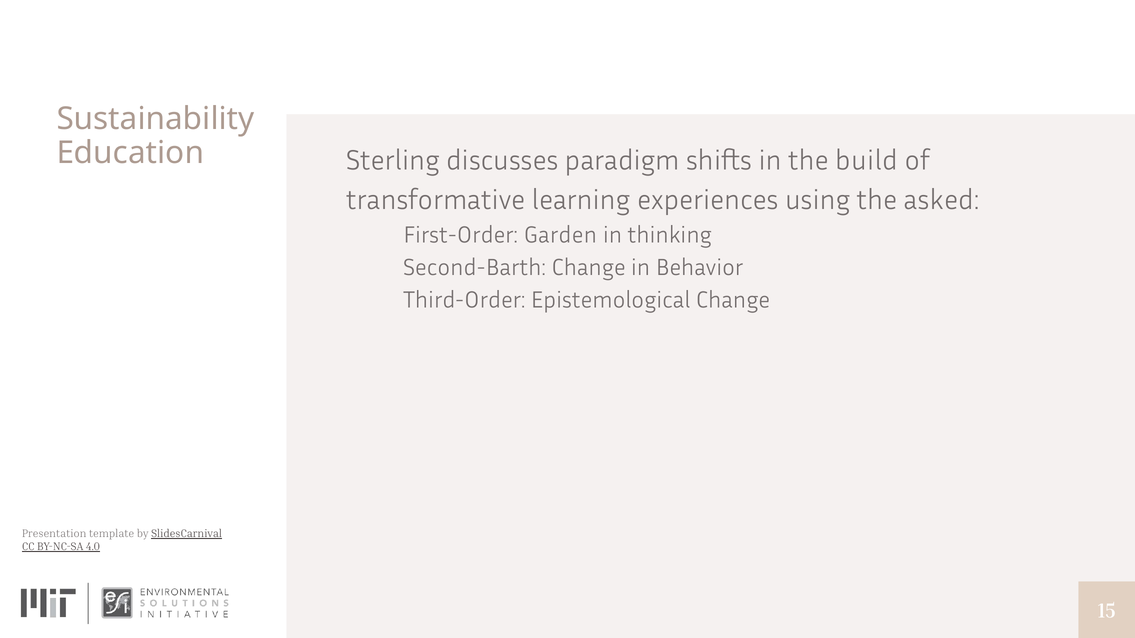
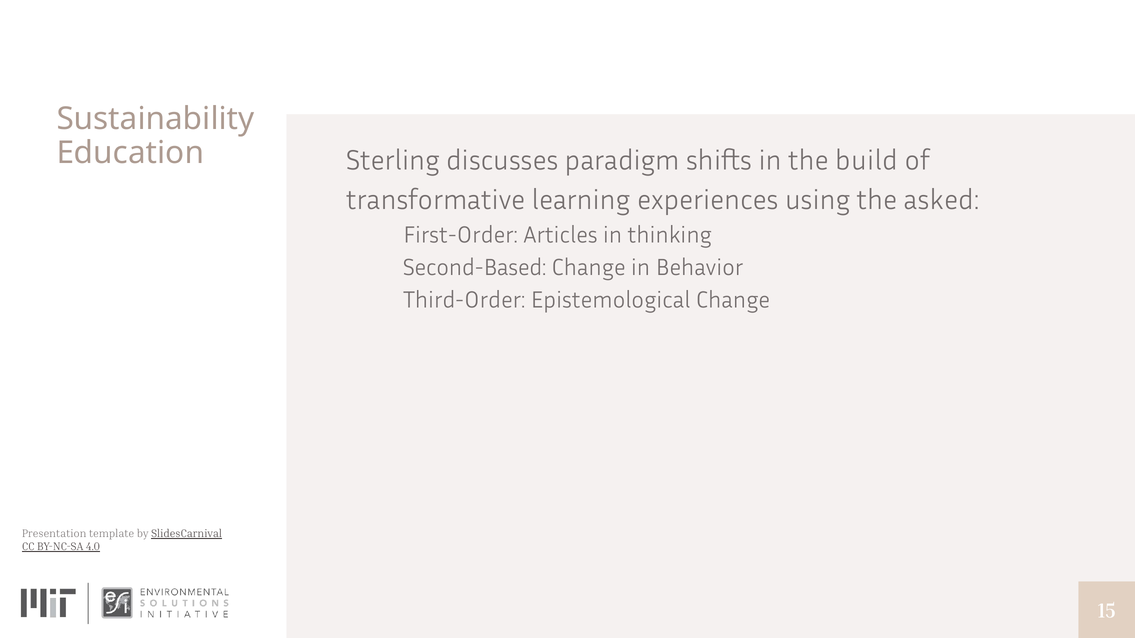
Garden: Garden -> Articles
Second-Barth: Second-Barth -> Second-Based
